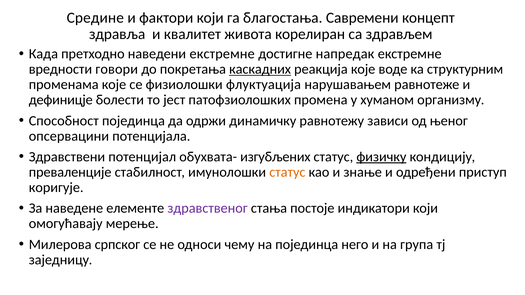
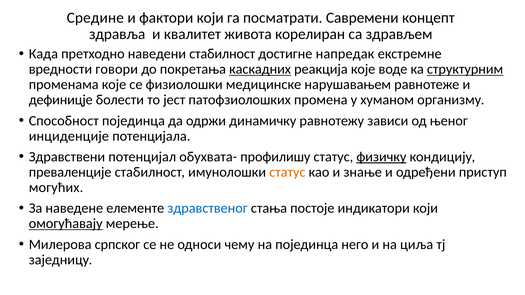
благостања: благостања -> посматрати
наведени екстремне: екстремне -> стабилност
структурним underline: none -> present
флуктуација: флуктуација -> медицинске
опсервацини: опсервацини -> инциденције
изгубљених: изгубљених -> профилишу
коригује: коригује -> могућих
здравственог colour: purple -> blue
омогућавају underline: none -> present
група: група -> циља
